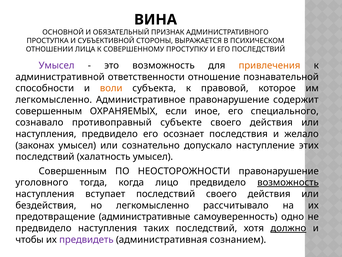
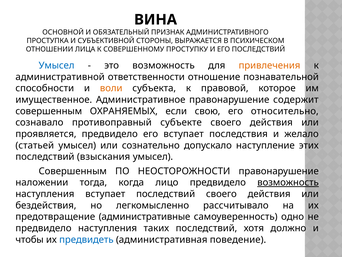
Умысел at (57, 65) colour: purple -> blue
легкомысленно at (54, 100): легкомысленно -> имущественное
иное: иное -> свою
специального: специального -> относительно
наступления at (46, 134): наступления -> проявляется
его осознает: осознает -> вступает
законах: законах -> статьей
халатность: халатность -> взыскания
уголовного: уголовного -> наложении
должно underline: present -> none
предвидеть colour: purple -> blue
сознанием: сознанием -> поведение
